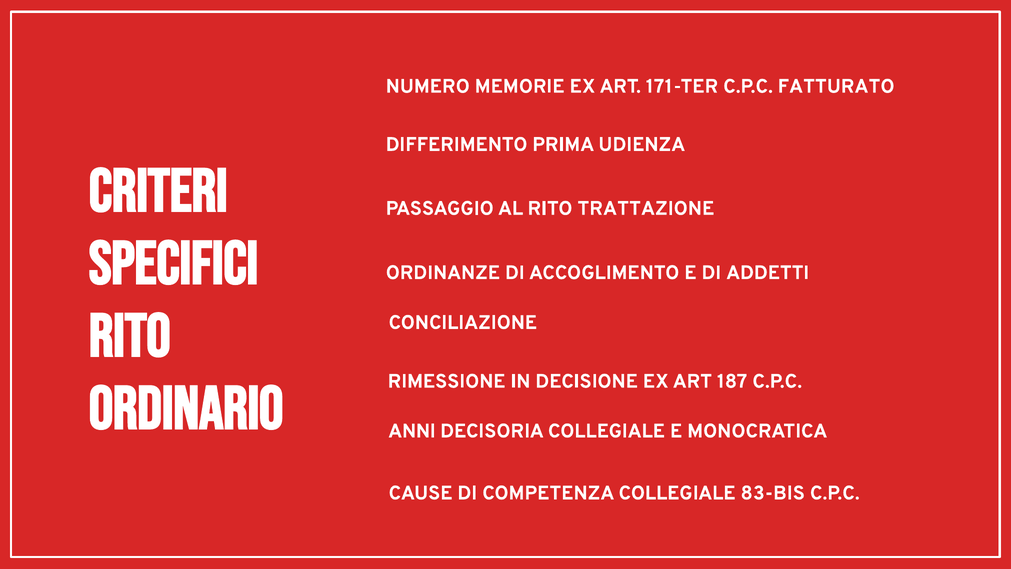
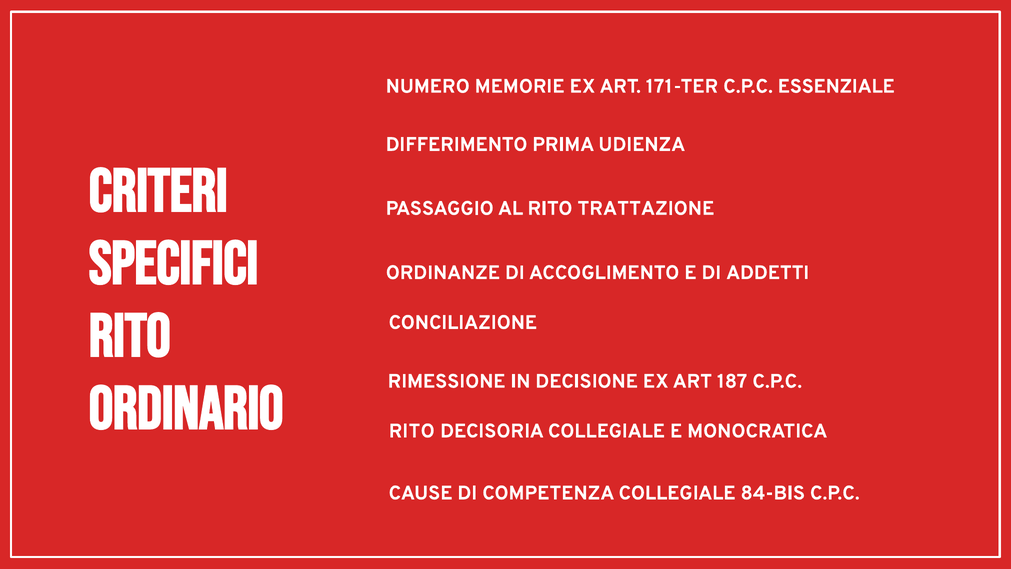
FATTURATO: FATTURATO -> ESSENZIALE
ANNI at (412, 431): ANNI -> RITO
83-BIS: 83-BIS -> 84-BIS
